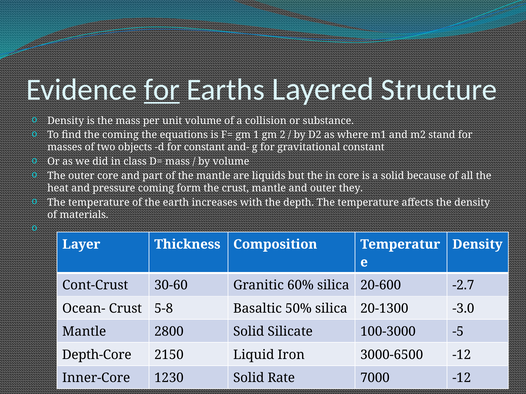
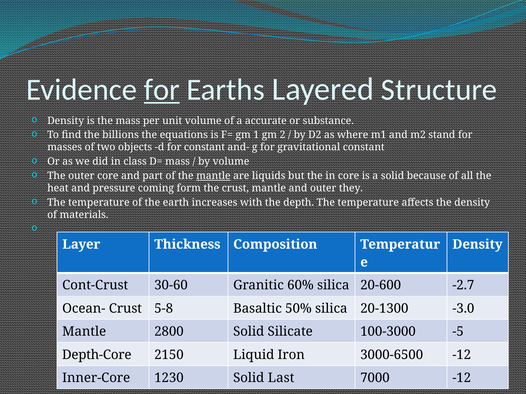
collision: collision -> accurate
the coming: coming -> billions
mantle at (213, 176) underline: none -> present
Rate: Rate -> Last
